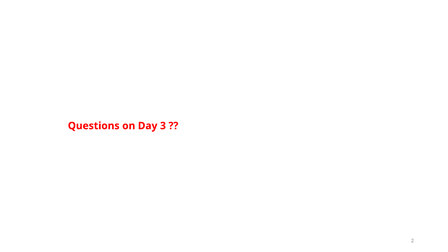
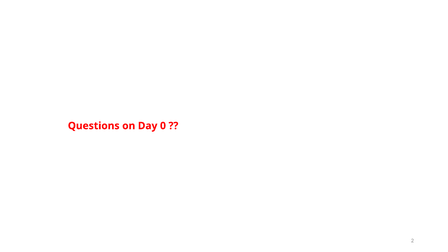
3: 3 -> 0
